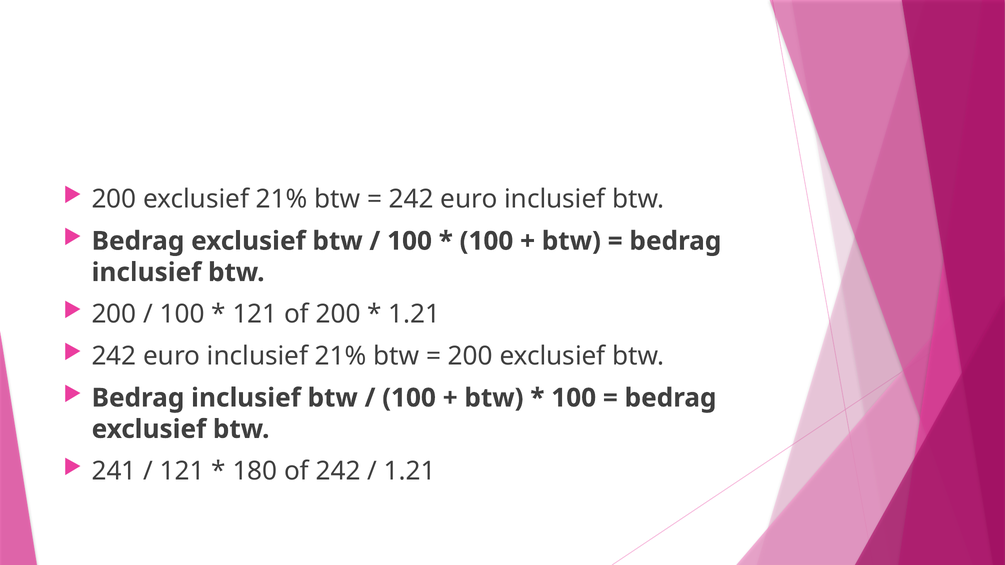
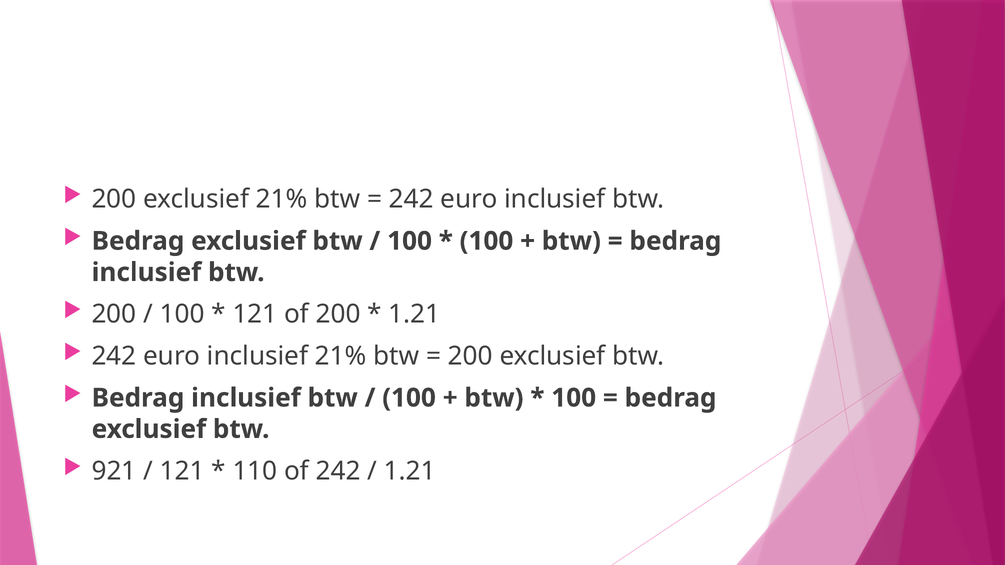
241: 241 -> 921
180: 180 -> 110
